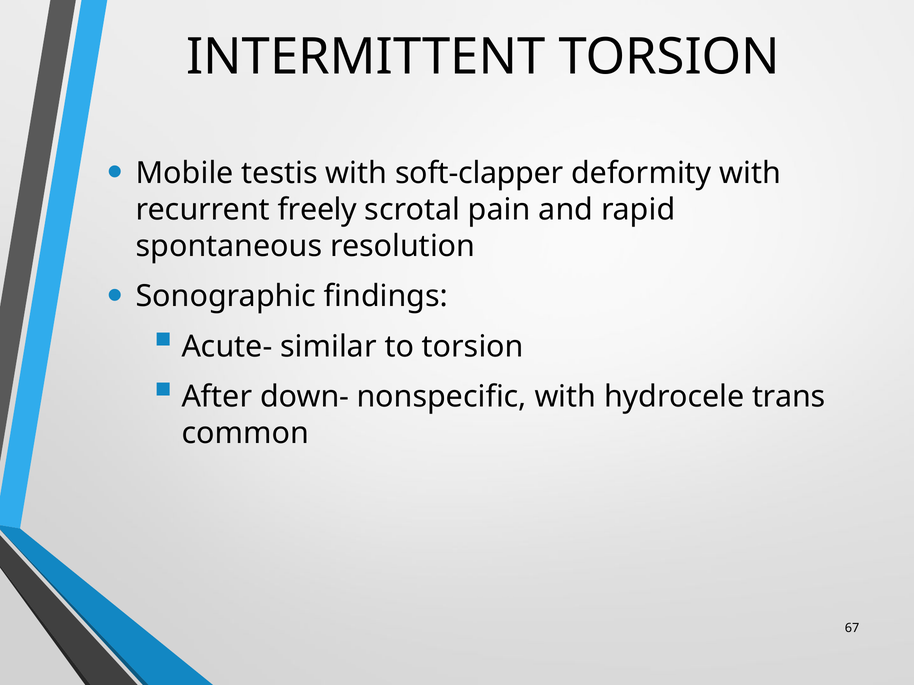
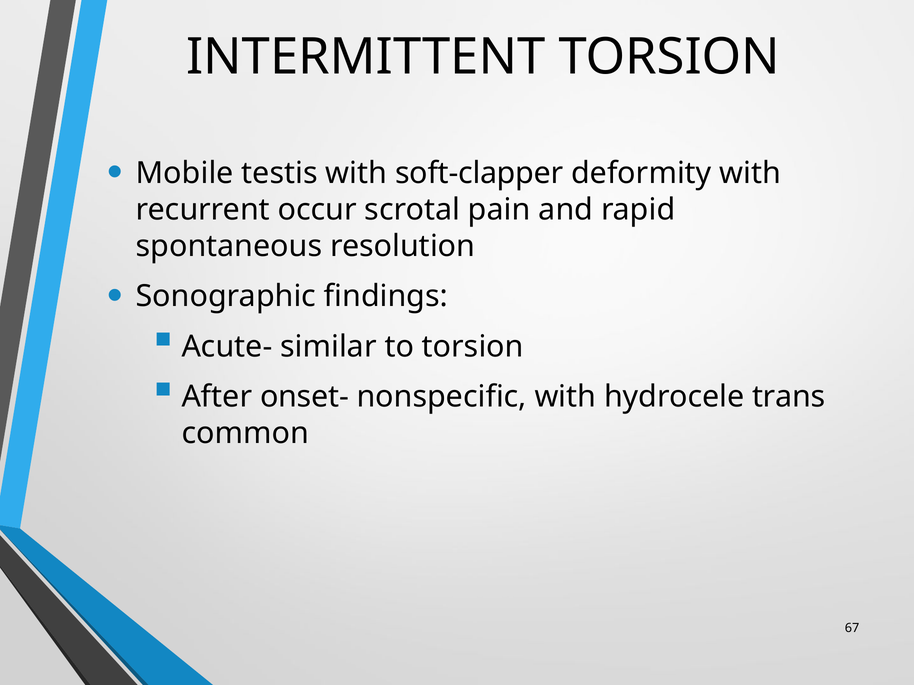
freely: freely -> occur
down-: down- -> onset-
